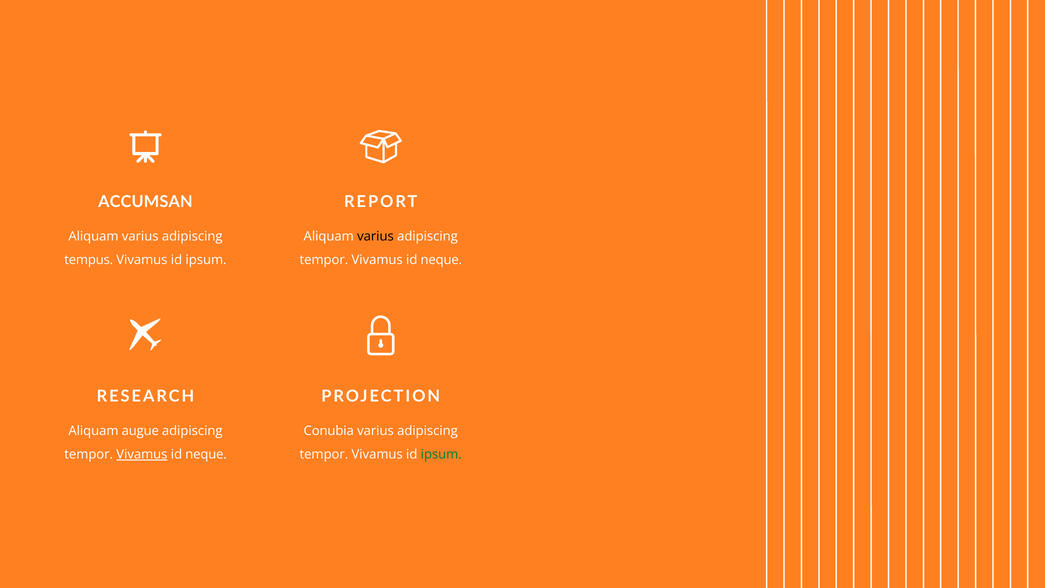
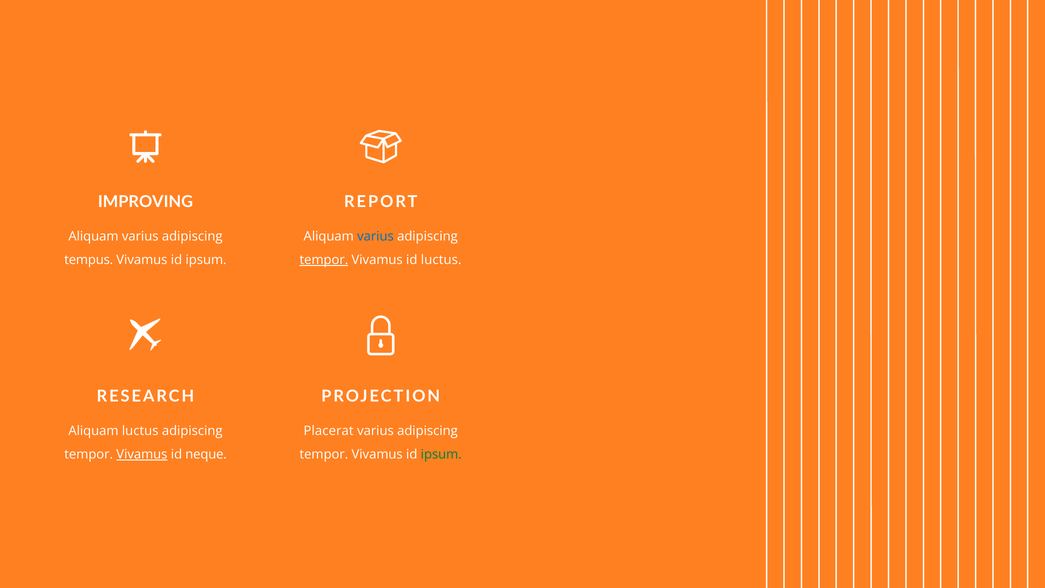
ACCUMSAN: ACCUMSAN -> IMPROVING
varius at (375, 236) colour: black -> blue
tempor at (324, 260) underline: none -> present
neque at (441, 260): neque -> luctus
Aliquam augue: augue -> luctus
Conubia: Conubia -> Placerat
